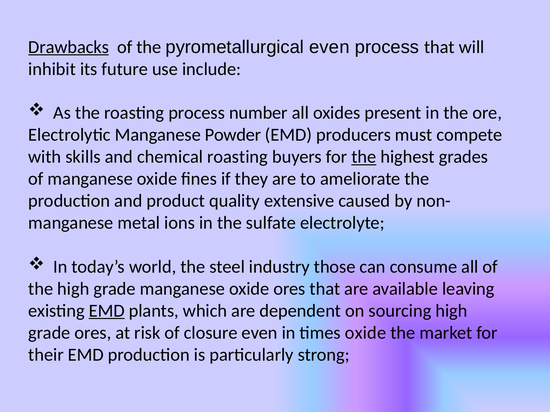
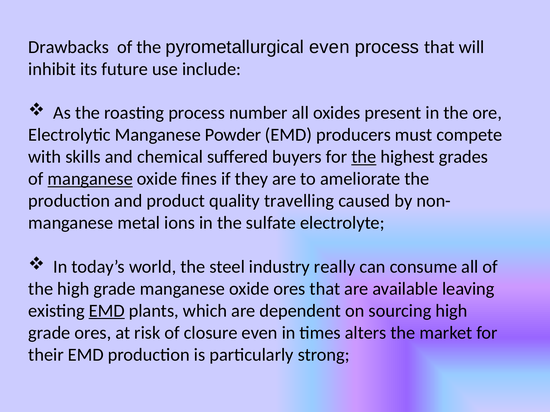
Drawbacks underline: present -> none
chemical roasting: roasting -> suffered
manganese at (90, 179) underline: none -> present
extensive: extensive -> travelling
those: those -> really
times oxide: oxide -> alters
